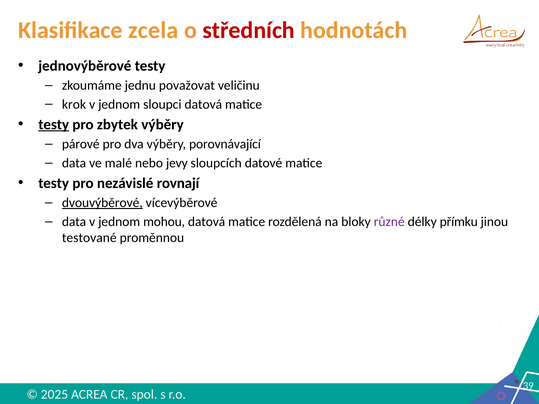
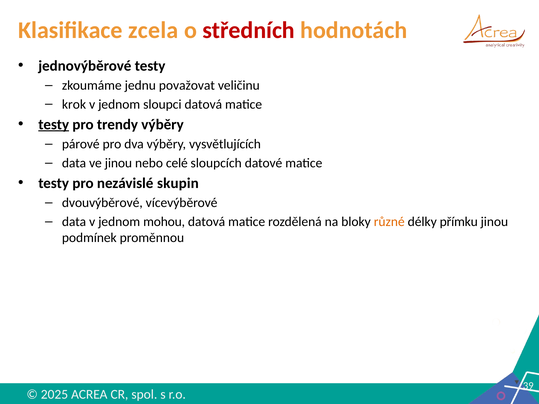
zbytek: zbytek -> trendy
porovnávající: porovnávající -> vysvětlujících
ve malé: malé -> jinou
jevy: jevy -> celé
rovnají: rovnají -> skupin
dvouvýběrové underline: present -> none
různé colour: purple -> orange
testované: testované -> podmínek
